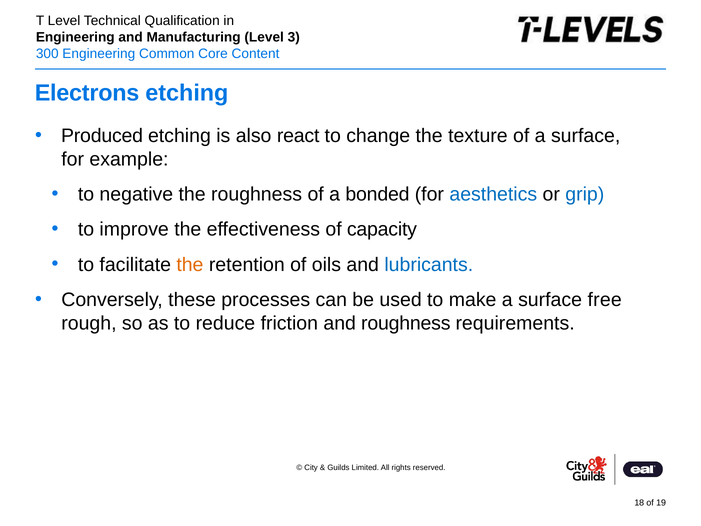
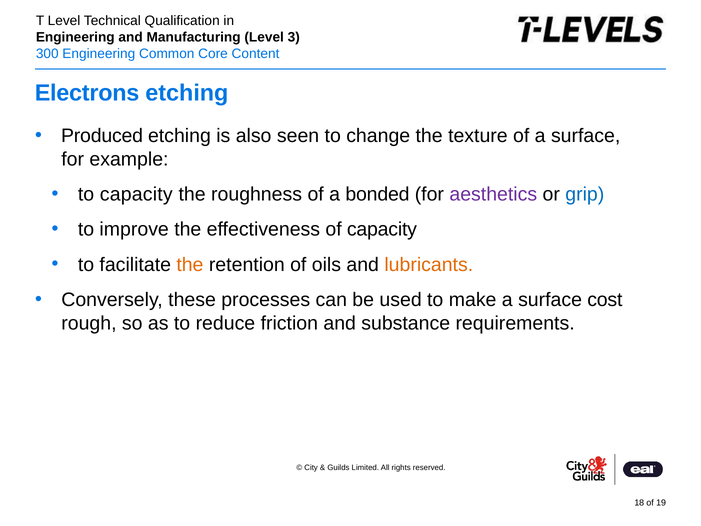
react: react -> seen
to negative: negative -> capacity
aesthetics colour: blue -> purple
lubricants colour: blue -> orange
free: free -> cost
and roughness: roughness -> substance
